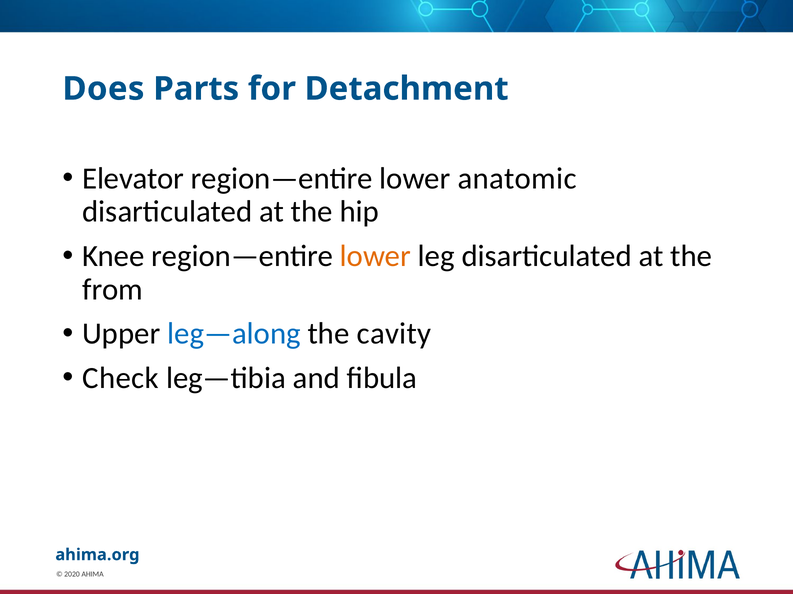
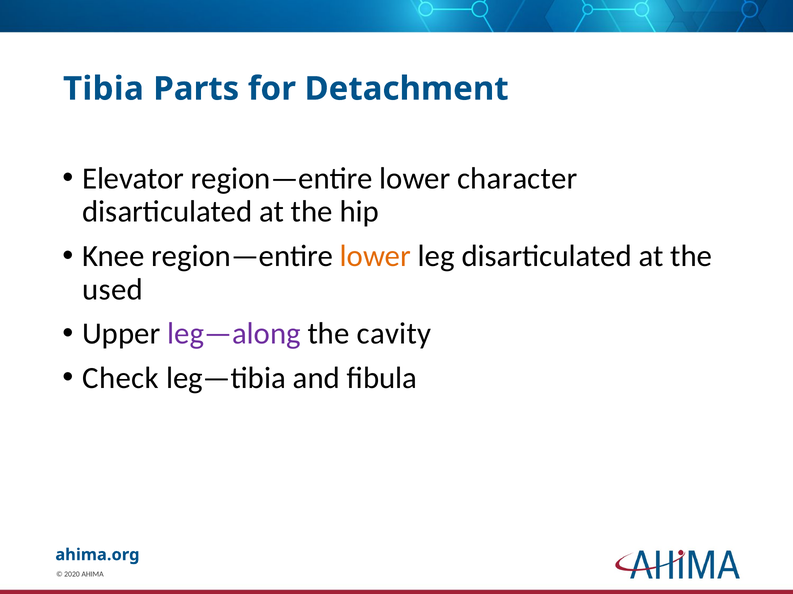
Does: Does -> Tibia
anatomic: anatomic -> character
from: from -> used
leg—along colour: blue -> purple
